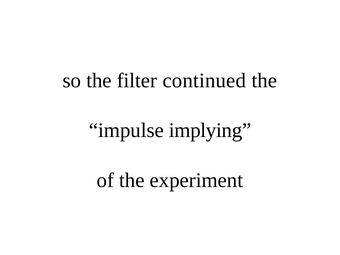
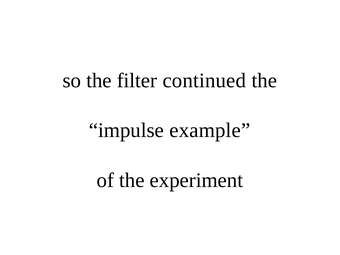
implying: implying -> example
